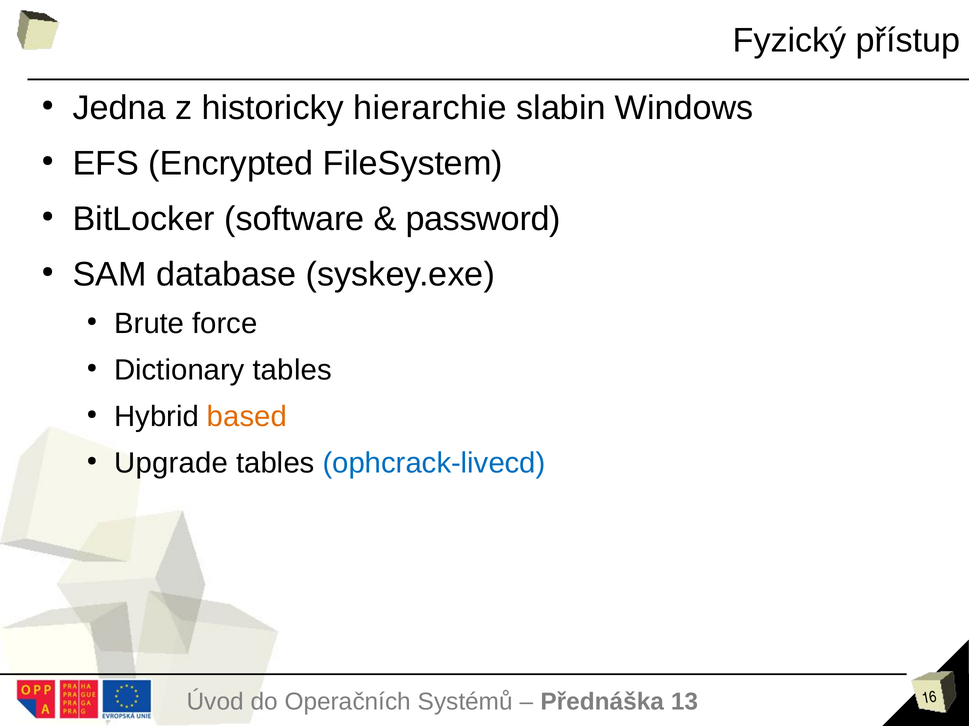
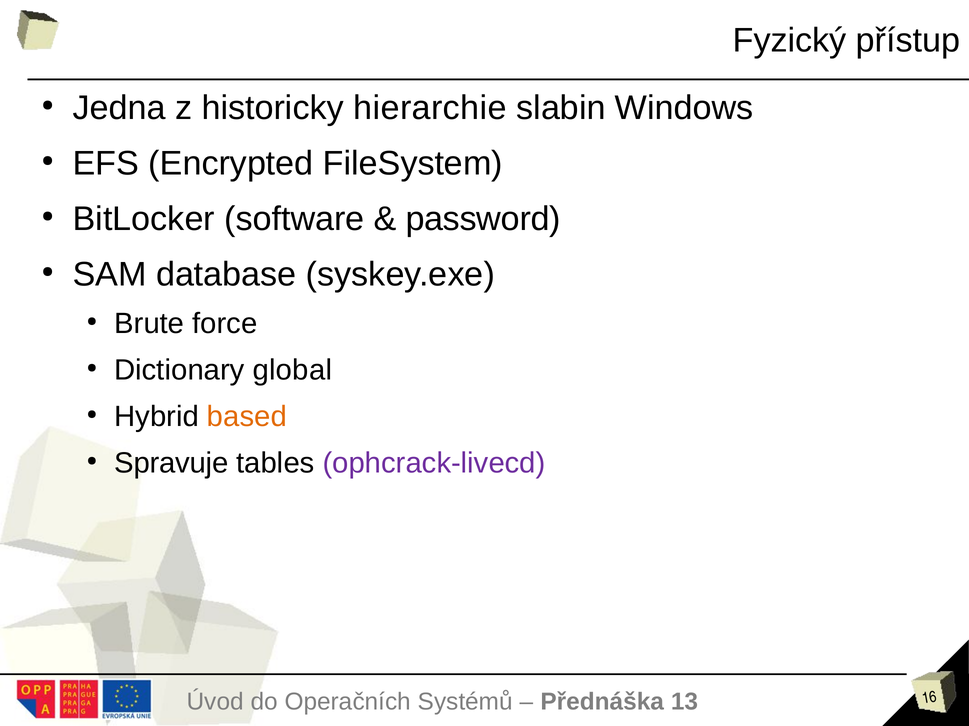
Dictionary tables: tables -> global
Upgrade: Upgrade -> Spravuje
ophcrack-livecd colour: blue -> purple
